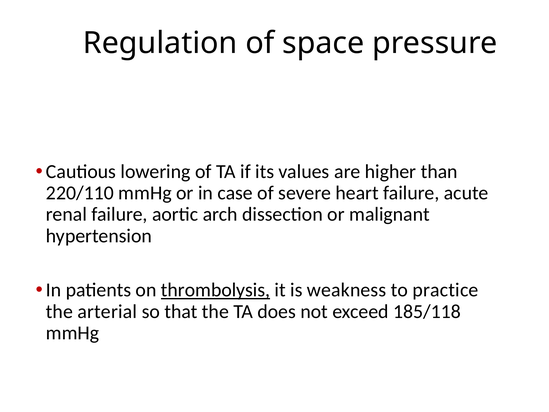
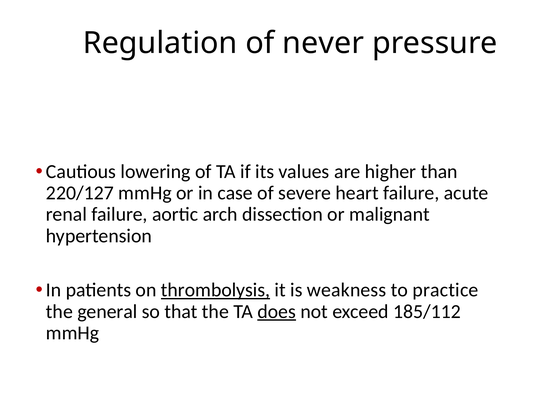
space: space -> never
220/110: 220/110 -> 220/127
arterial: arterial -> general
does underline: none -> present
185/118: 185/118 -> 185/112
